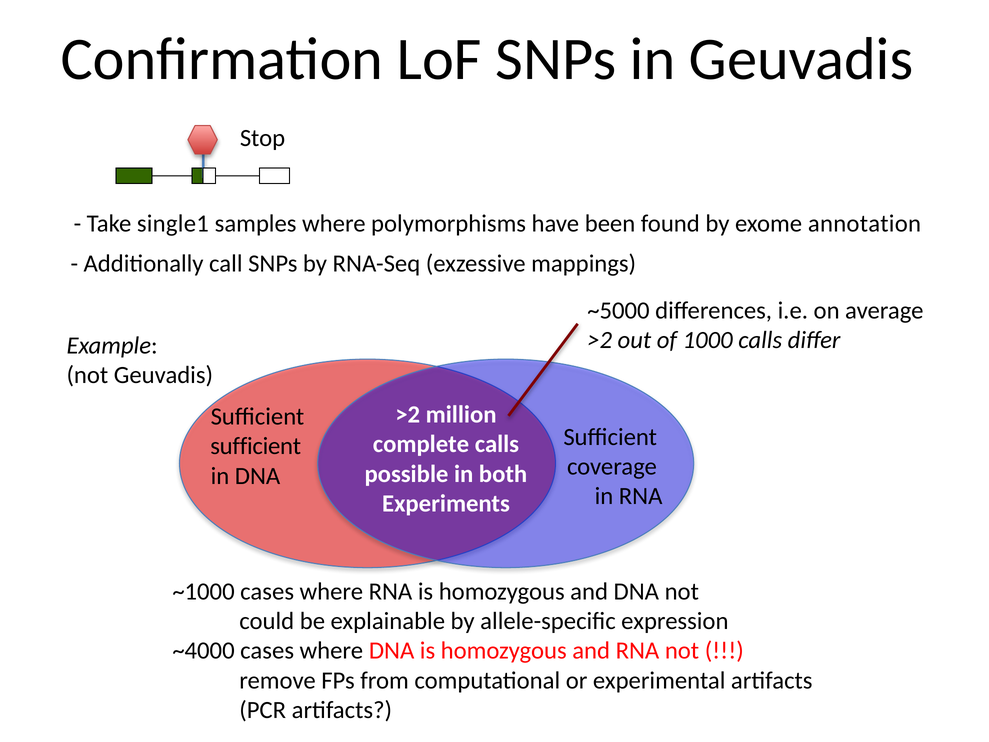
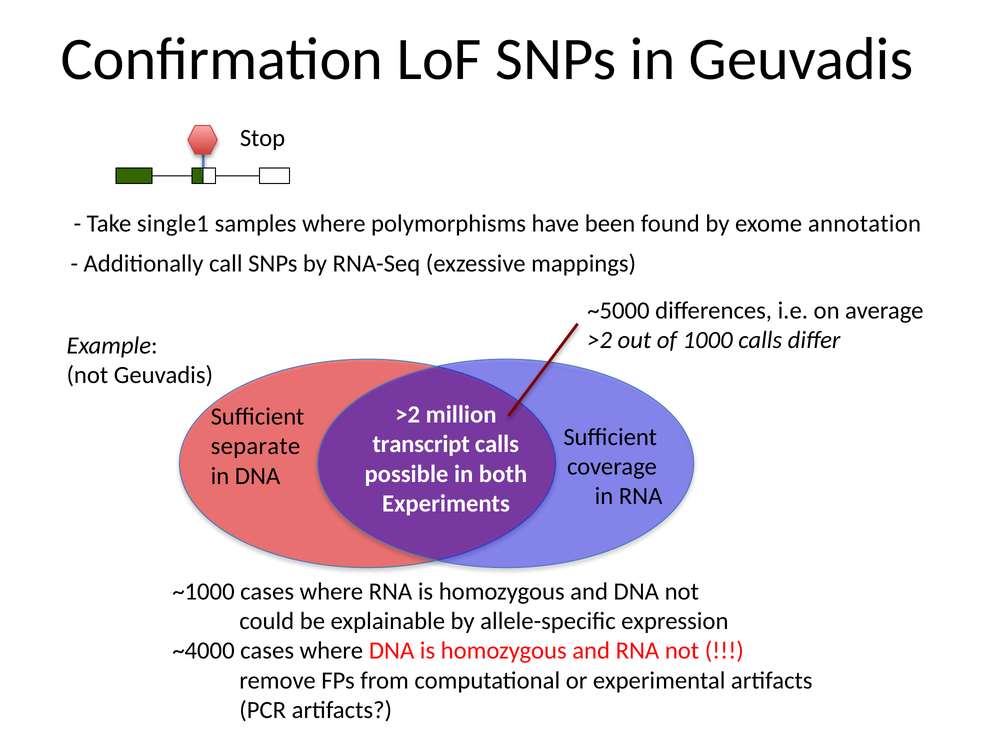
complete: complete -> transcript
sufficient at (256, 446): sufficient -> separate
